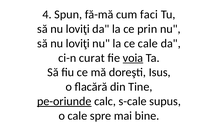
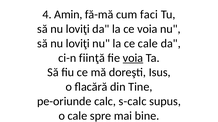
Spun: Spun -> Amin
ce prin: prin -> voia
curat: curat -> fiinţă
pe-oriunde underline: present -> none
s-cale: s-cale -> s-calc
